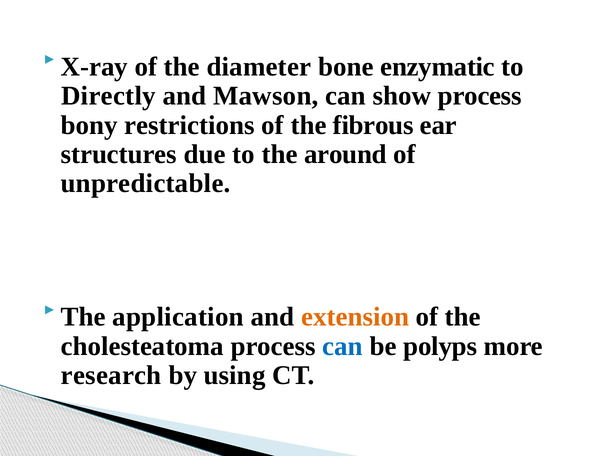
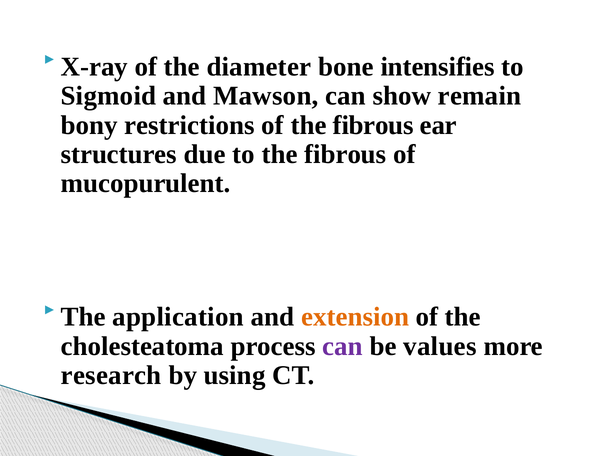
enzymatic: enzymatic -> intensifies
Directly: Directly -> Sigmoid
show process: process -> remain
to the around: around -> fibrous
unpredictable: unpredictable -> mucopurulent
can at (343, 346) colour: blue -> purple
polyps: polyps -> values
